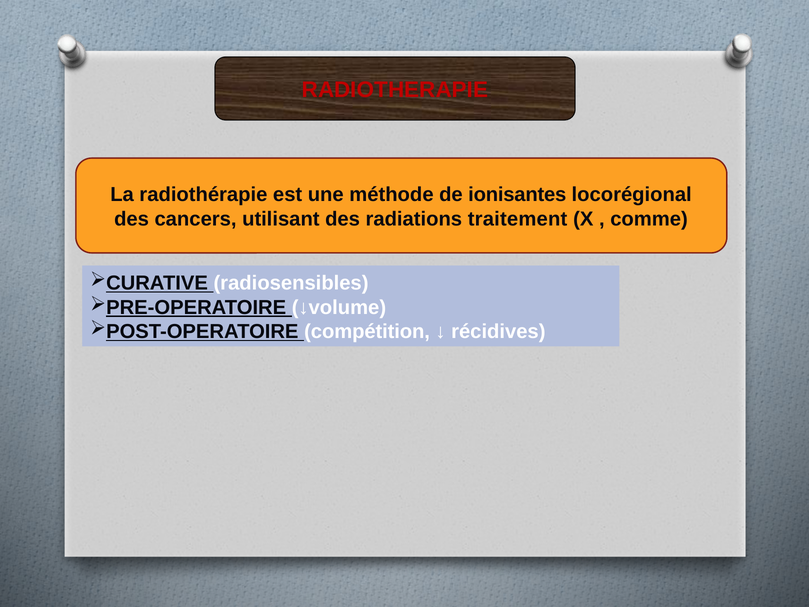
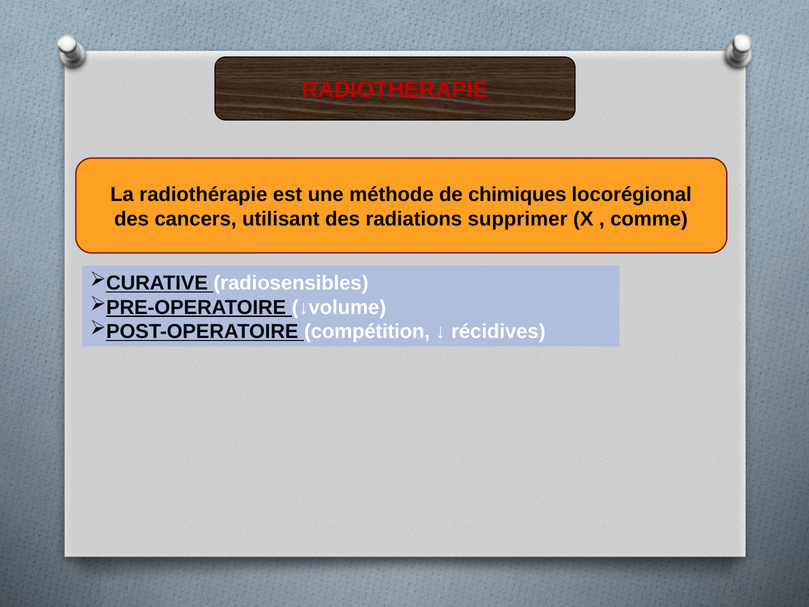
ionisantes: ionisantes -> chimiques
traitement: traitement -> supprimer
